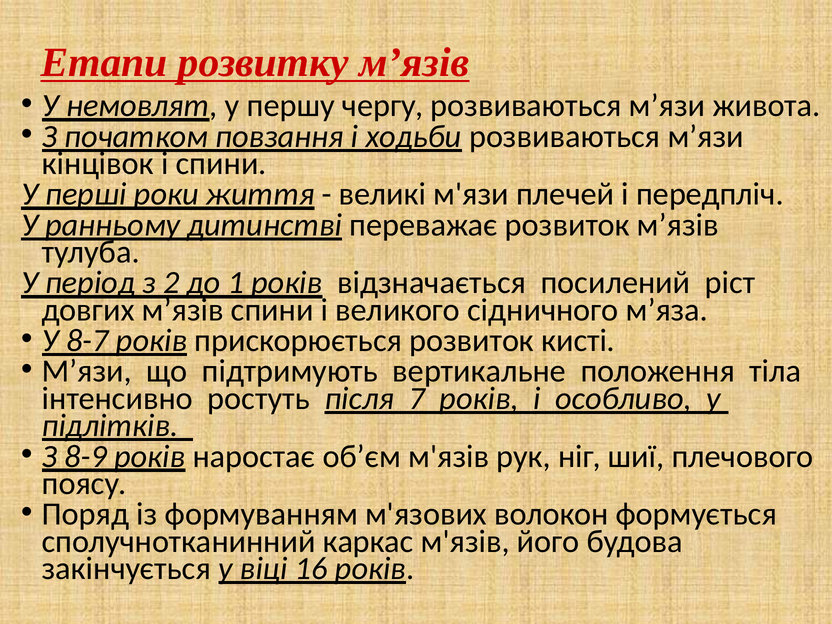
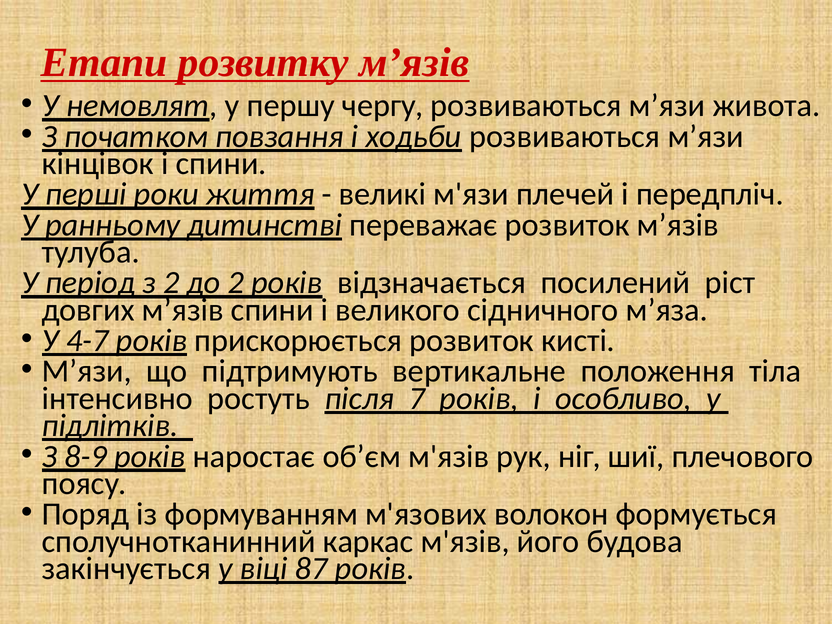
до 1: 1 -> 2
8-7: 8-7 -> 4-7
16: 16 -> 87
